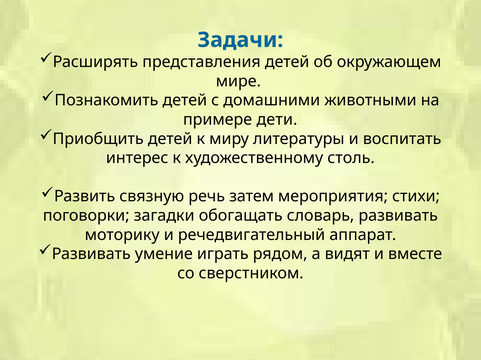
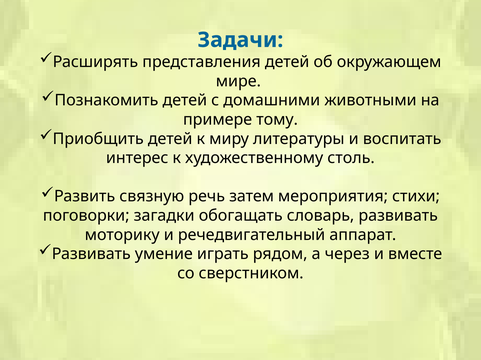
дети: дети -> тому
видят: видят -> через
